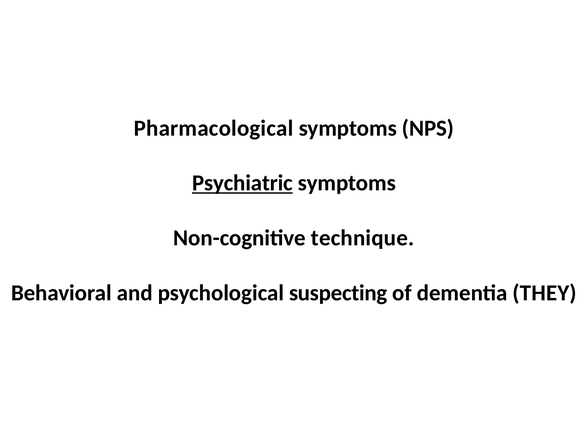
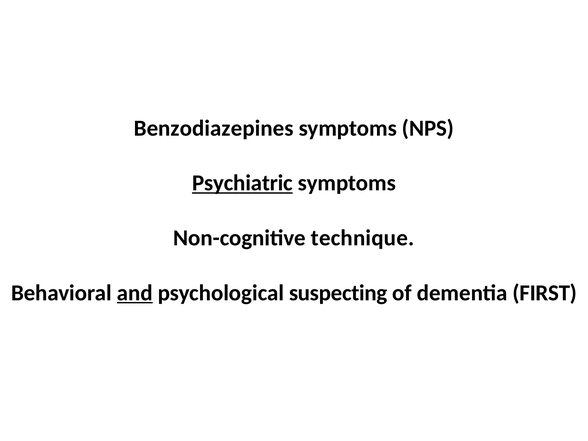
Pharmacological: Pharmacological -> Benzodiazepines
and underline: none -> present
THEY: THEY -> FIRST
